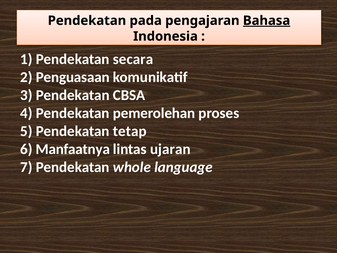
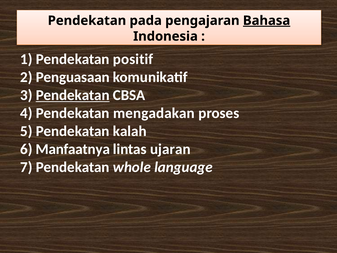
secara: secara -> positif
Pendekatan at (73, 95) underline: none -> present
pemerolehan: pemerolehan -> mengadakan
tetap: tetap -> kalah
